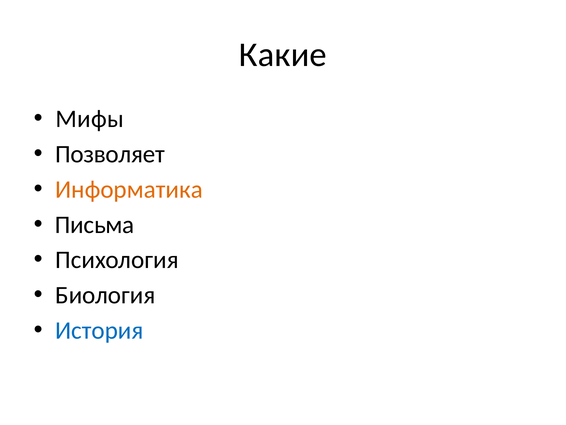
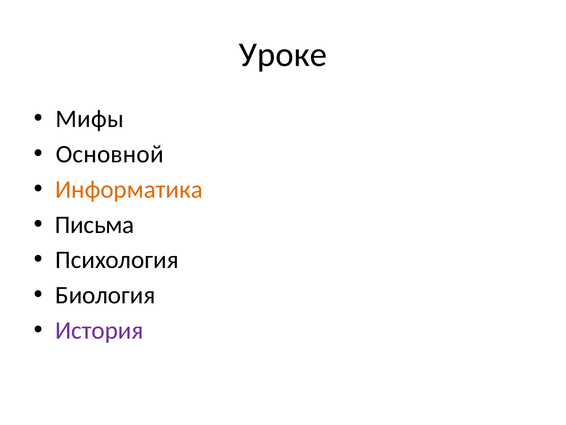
Какие: Какие -> Уроке
Позволяет: Позволяет -> Основной
История colour: blue -> purple
